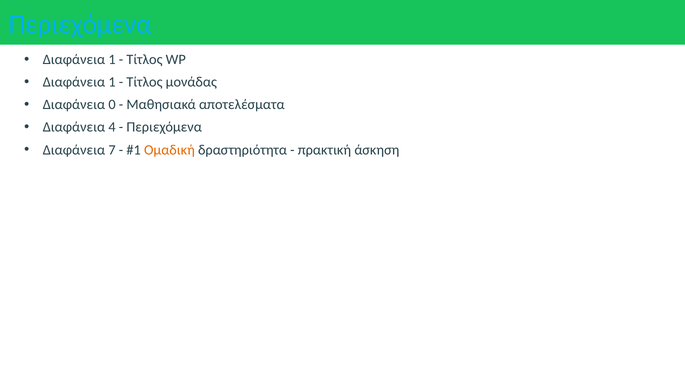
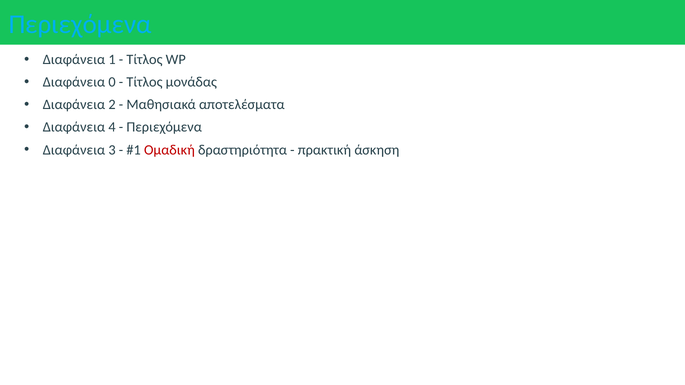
1 at (112, 82): 1 -> 0
0: 0 -> 2
7: 7 -> 3
Ομαδική colour: orange -> red
